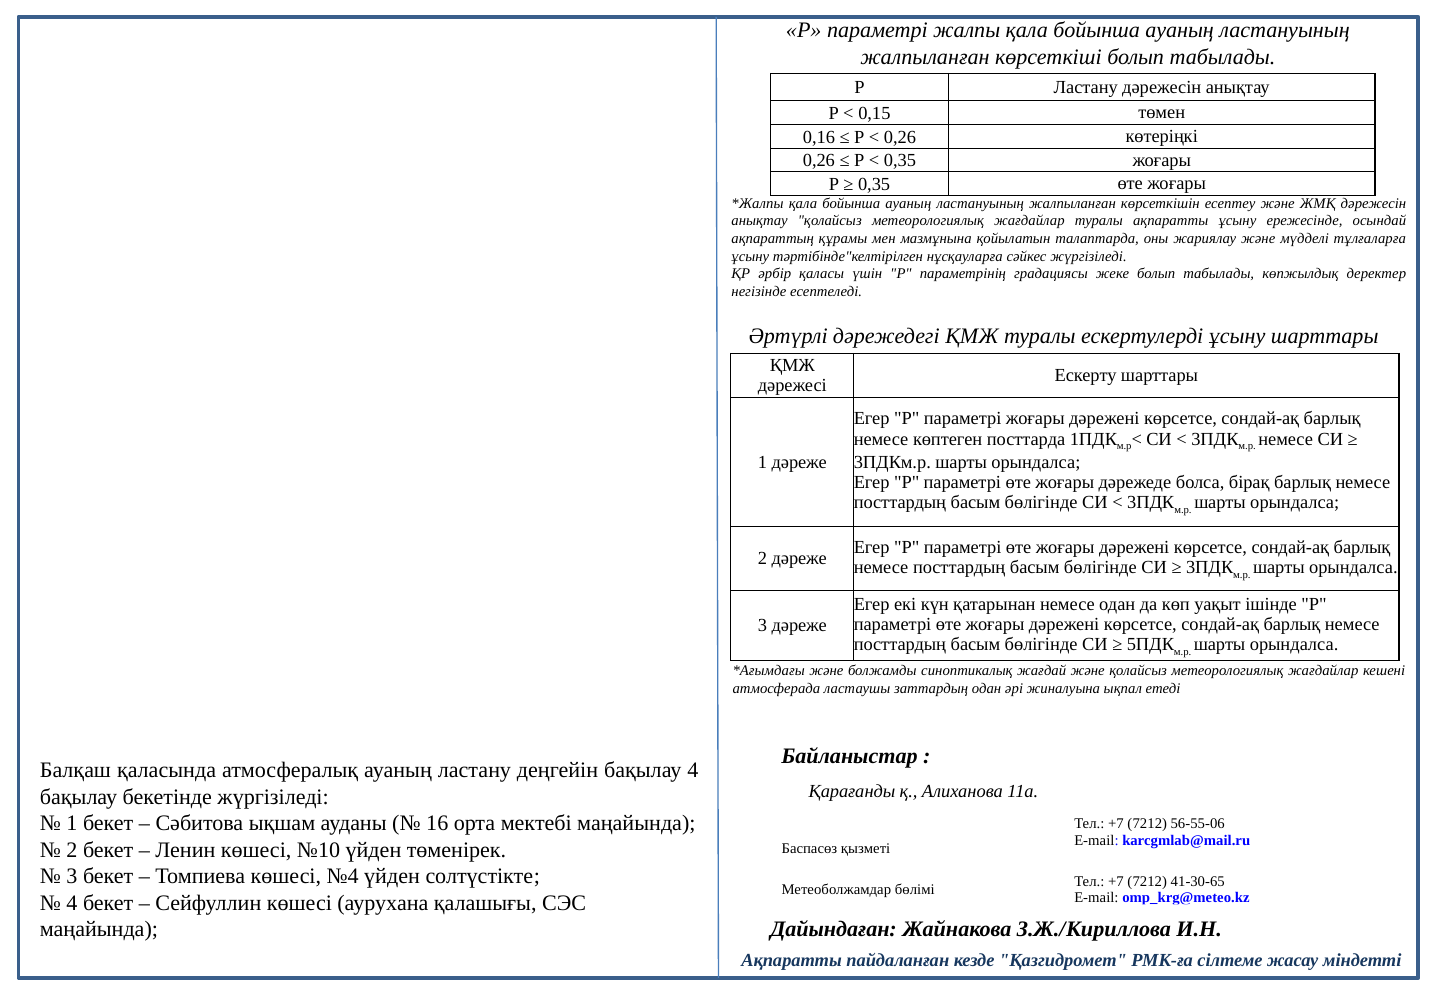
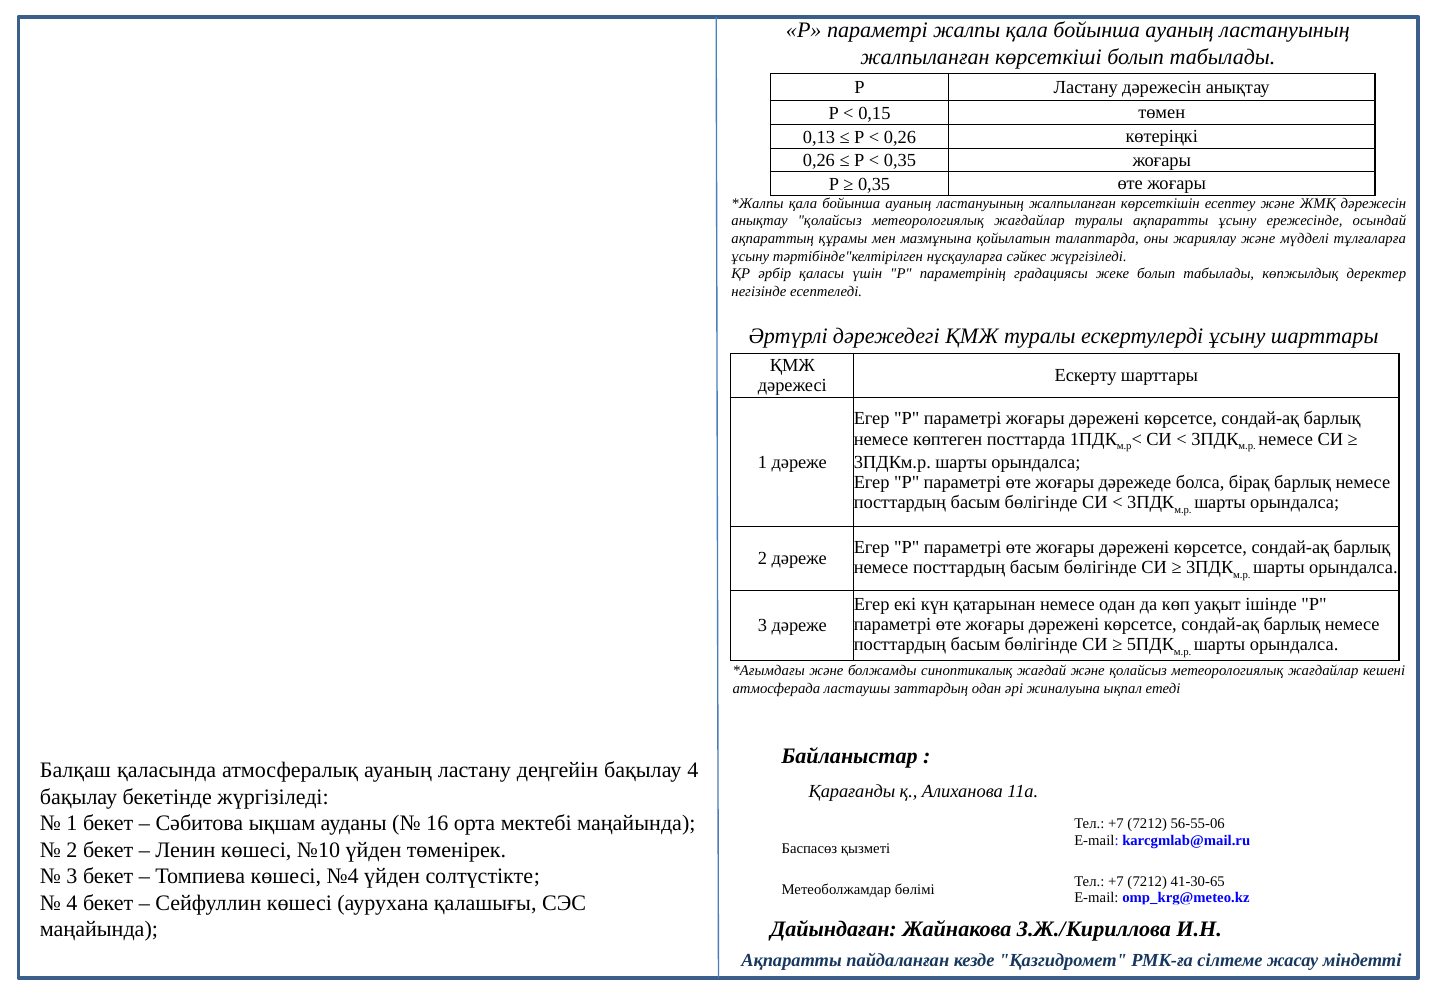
0,16: 0,16 -> 0,13
